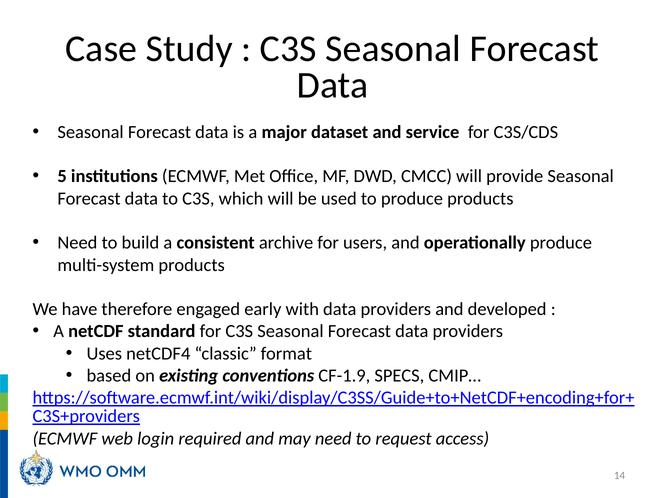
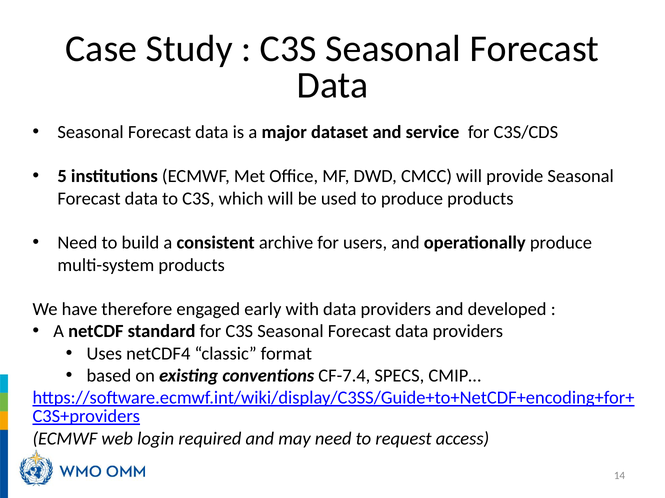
CF-1.9: CF-1.9 -> CF-7.4
